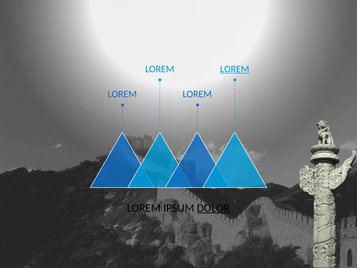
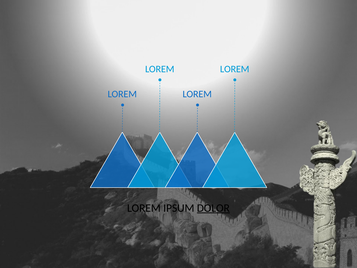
LOREM at (235, 69) underline: present -> none
